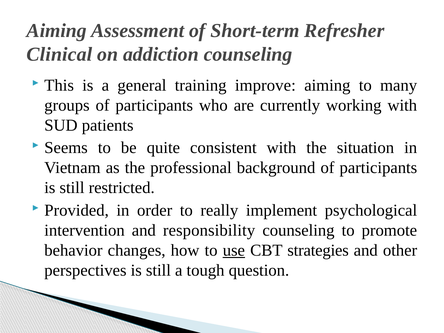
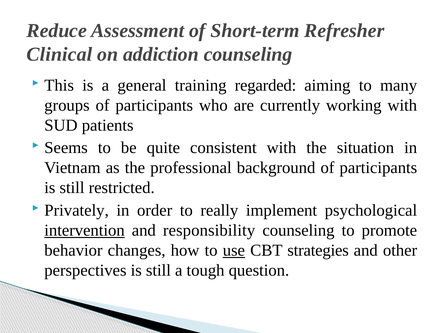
Aiming at (57, 31): Aiming -> Reduce
improve: improve -> regarded
Provided: Provided -> Privately
intervention underline: none -> present
